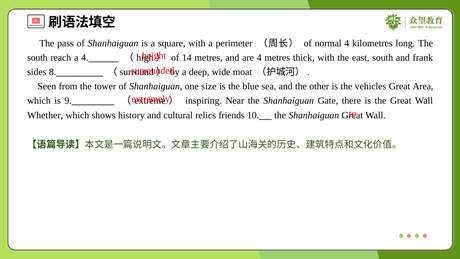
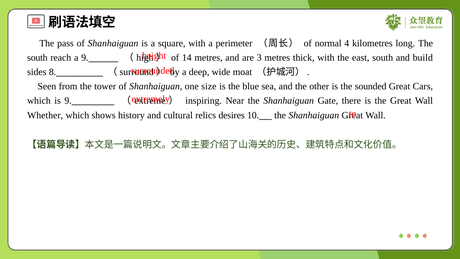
a 4: 4 -> 9
are 4: 4 -> 3
frank: frank -> build
vehicles: vehicles -> sounded
Area: Area -> Cars
friends: friends -> desires
